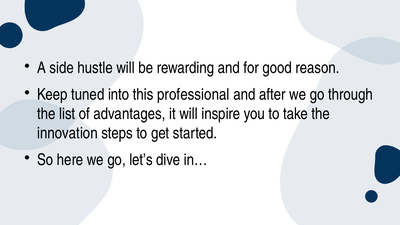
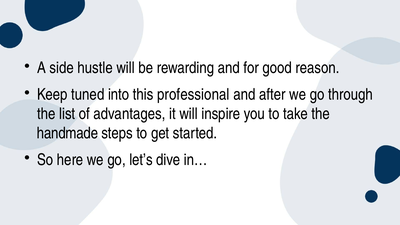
innovation: innovation -> handmade
